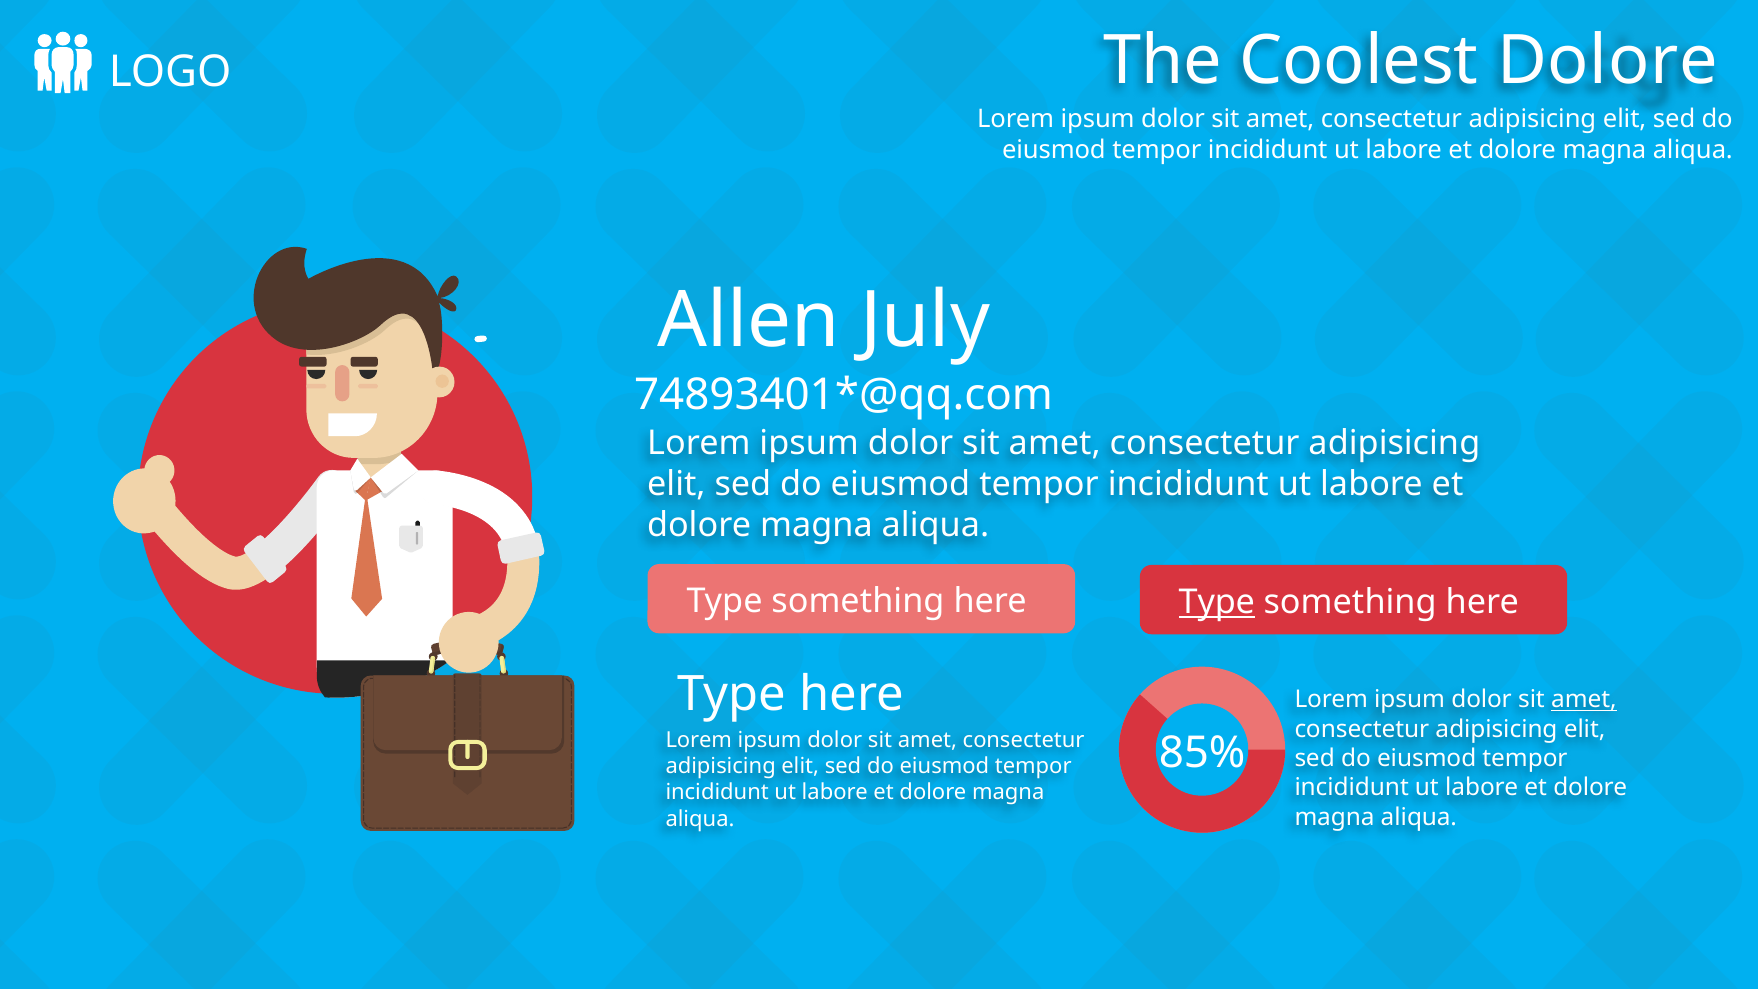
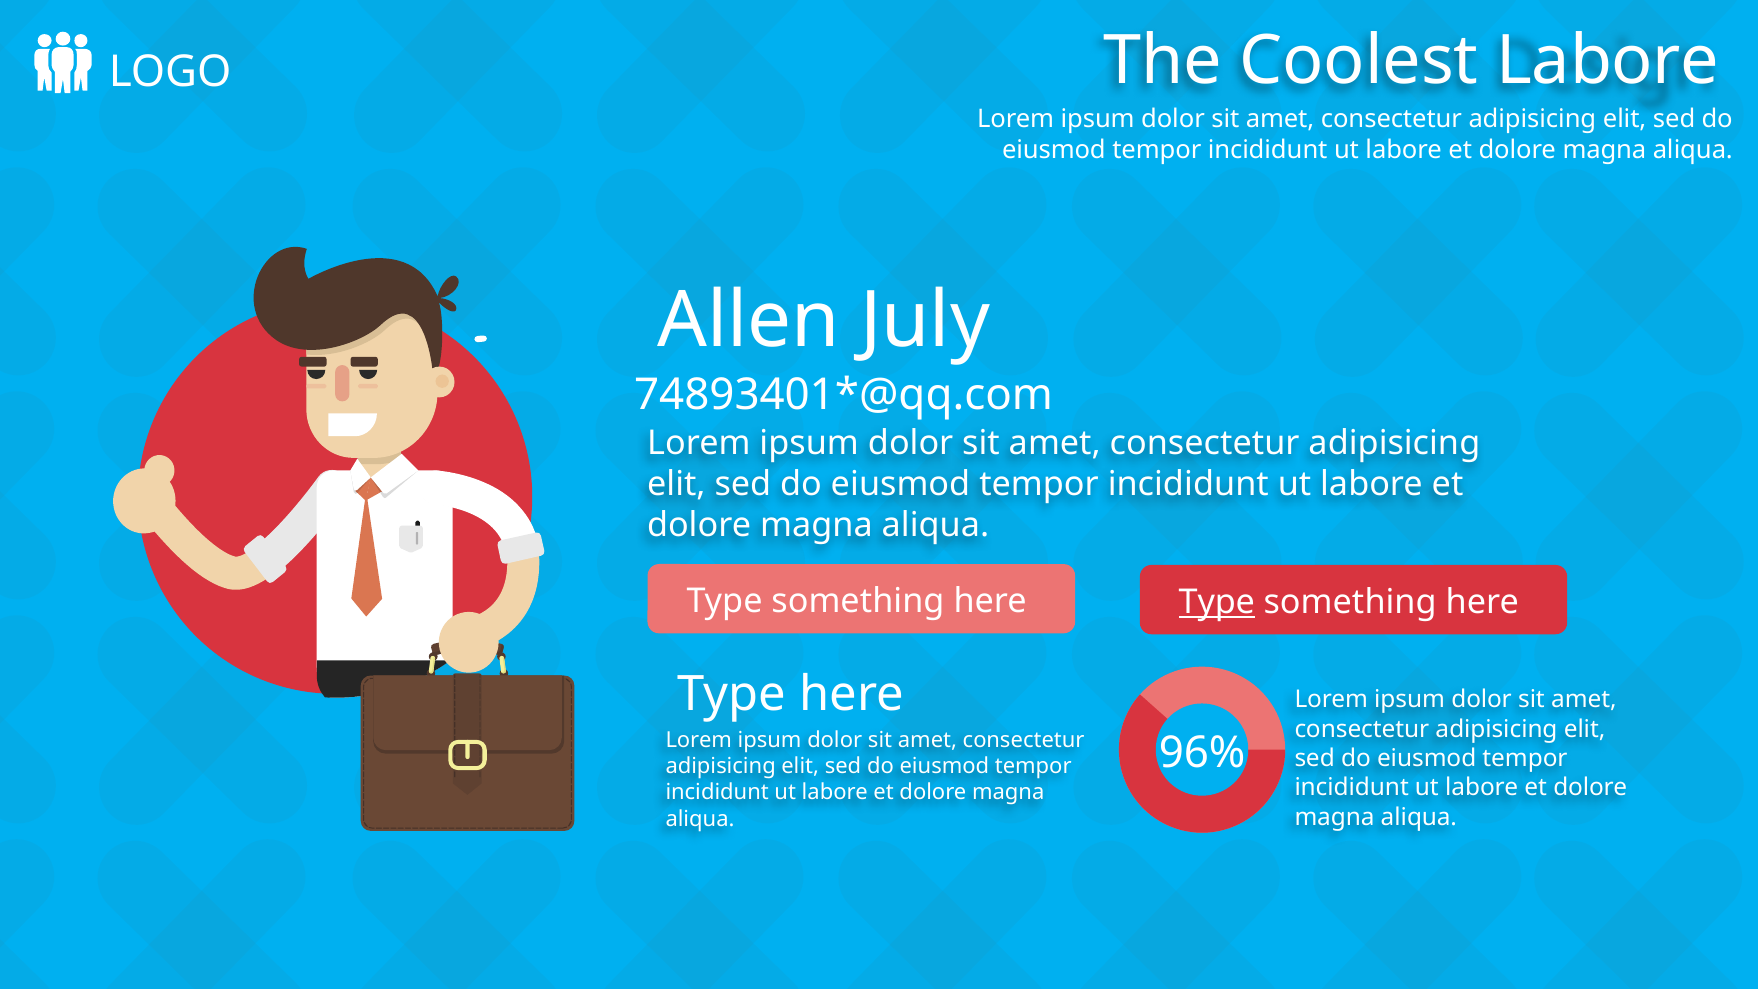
Coolest Dolore: Dolore -> Labore
amet at (1584, 700) underline: present -> none
85%: 85% -> 96%
